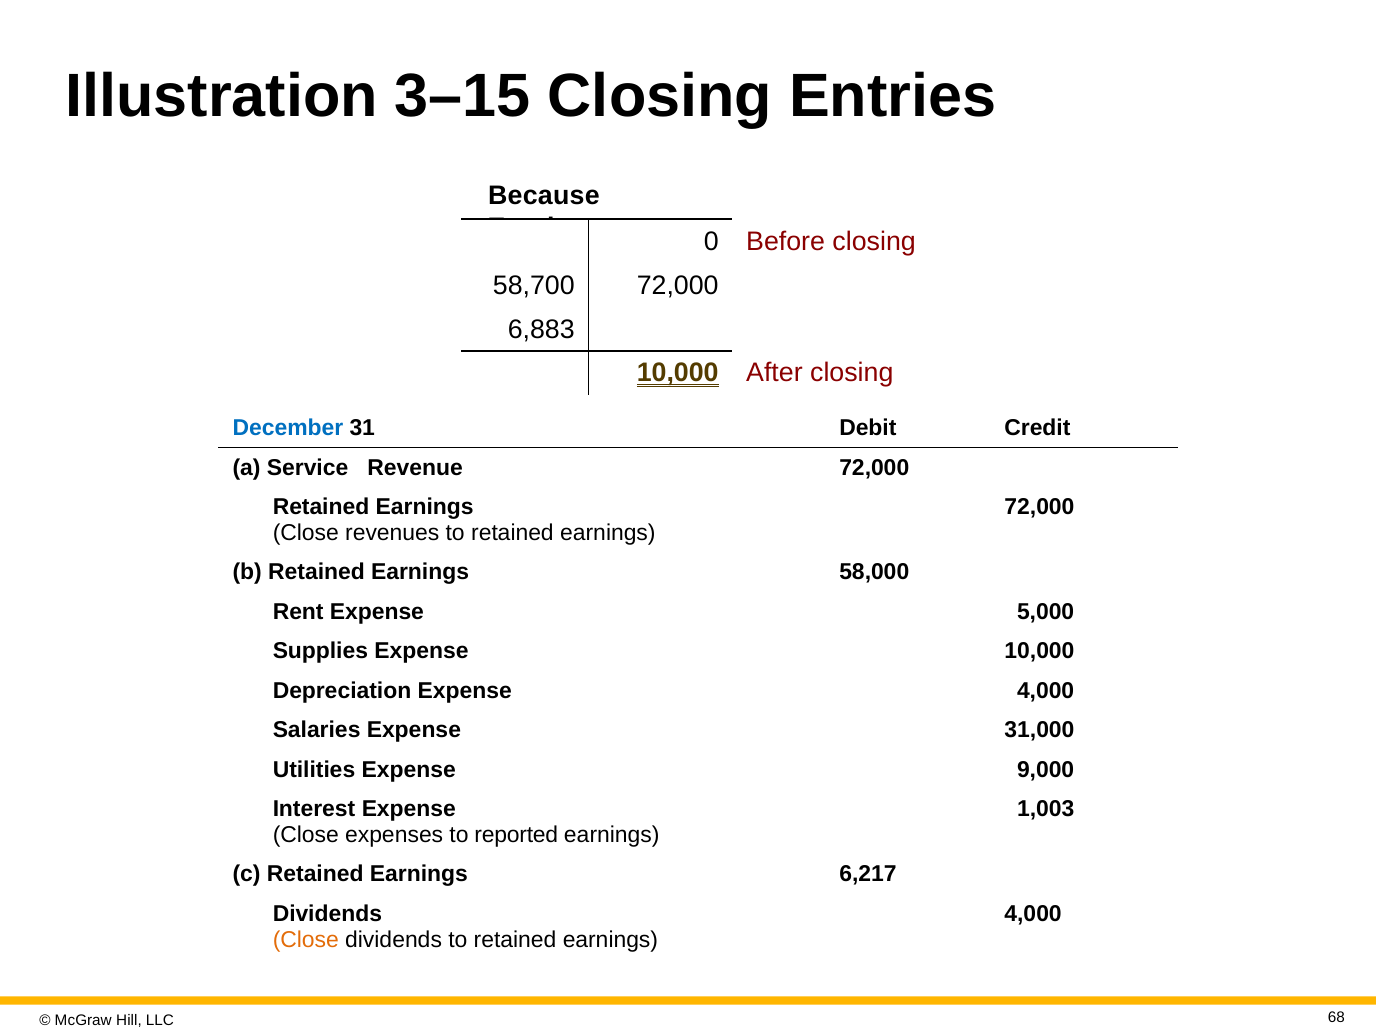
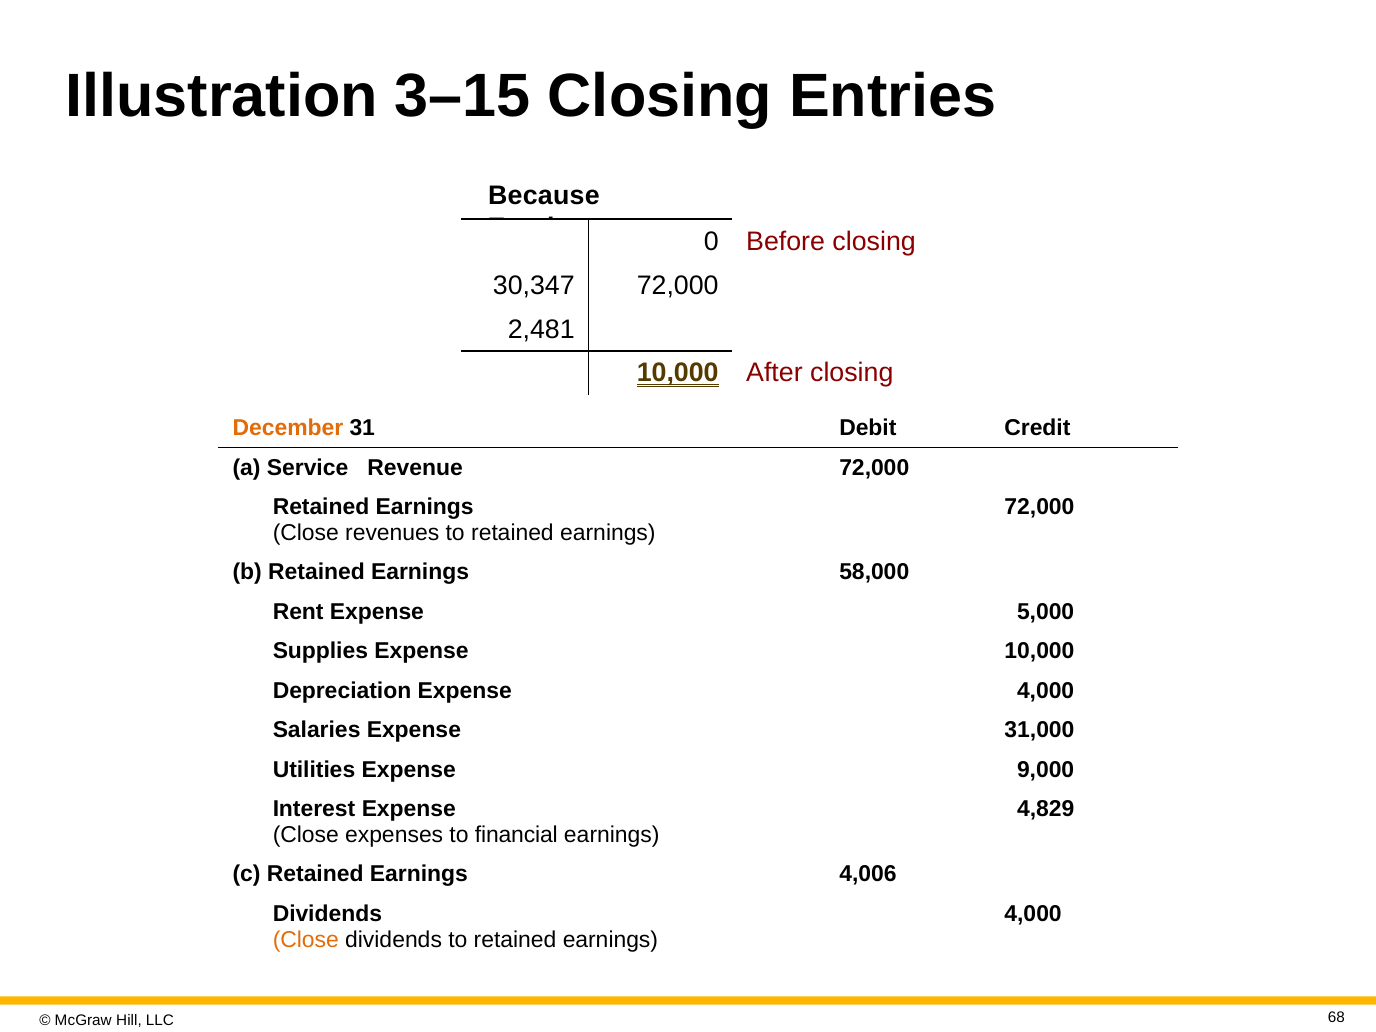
58,700: 58,700 -> 30,347
6,883: 6,883 -> 2,481
December colour: blue -> orange
1,003: 1,003 -> 4,829
reported: reported -> financial
6,217: 6,217 -> 4,006
